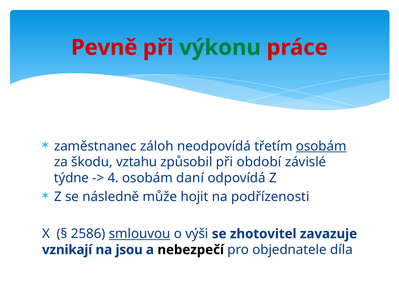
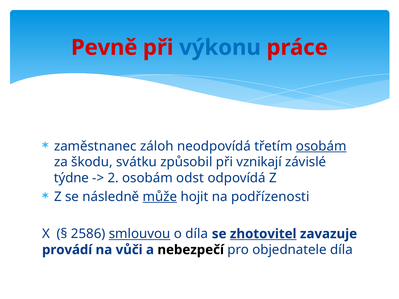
výkonu colour: green -> blue
vztahu: vztahu -> svátku
období: období -> vznikají
4: 4 -> 2
daní: daní -> odst
může underline: none -> present
o výši: výši -> díla
zhotovitel underline: none -> present
vznikají: vznikají -> provádí
jsou: jsou -> vůči
